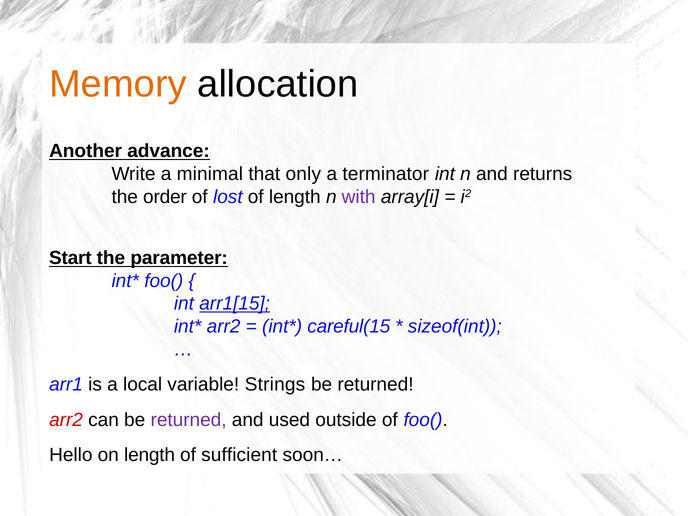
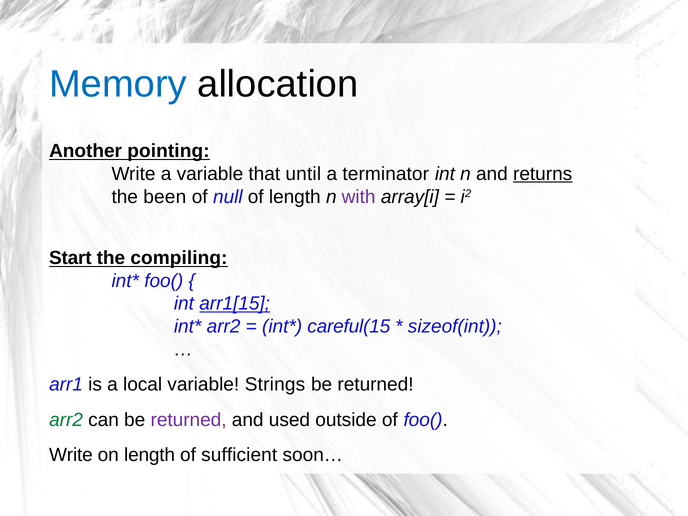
Memory colour: orange -> blue
advance: advance -> pointing
a minimal: minimal -> variable
only: only -> until
returns underline: none -> present
order: order -> been
lost: lost -> null
parameter: parameter -> compiling
arr2 at (66, 420) colour: red -> green
Hello at (71, 455): Hello -> Write
